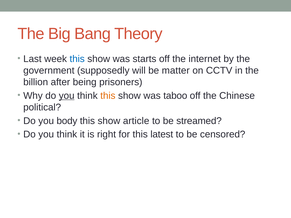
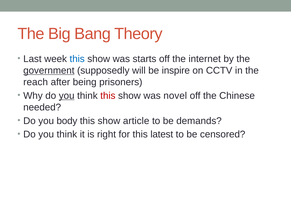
government underline: none -> present
matter: matter -> inspire
billion: billion -> reach
this at (108, 96) colour: orange -> red
taboo: taboo -> novel
political: political -> needed
streamed: streamed -> demands
